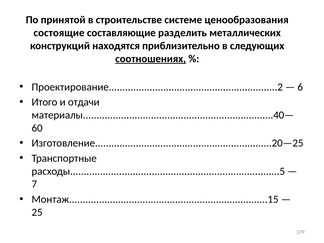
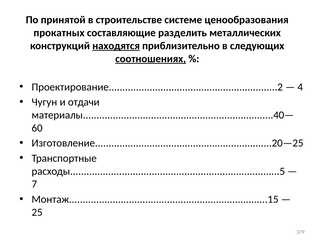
состоящие: состоящие -> прокатных
находятся underline: none -> present
6: 6 -> 4
Итого: Итого -> Чугун
